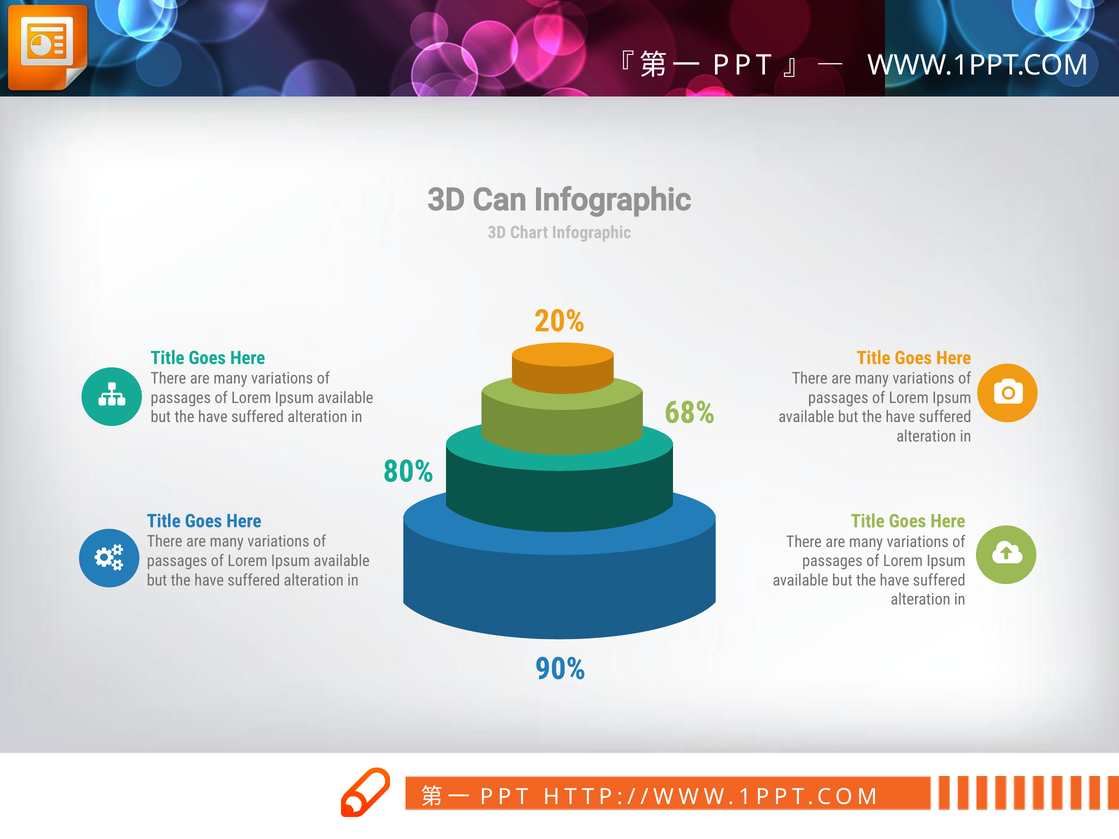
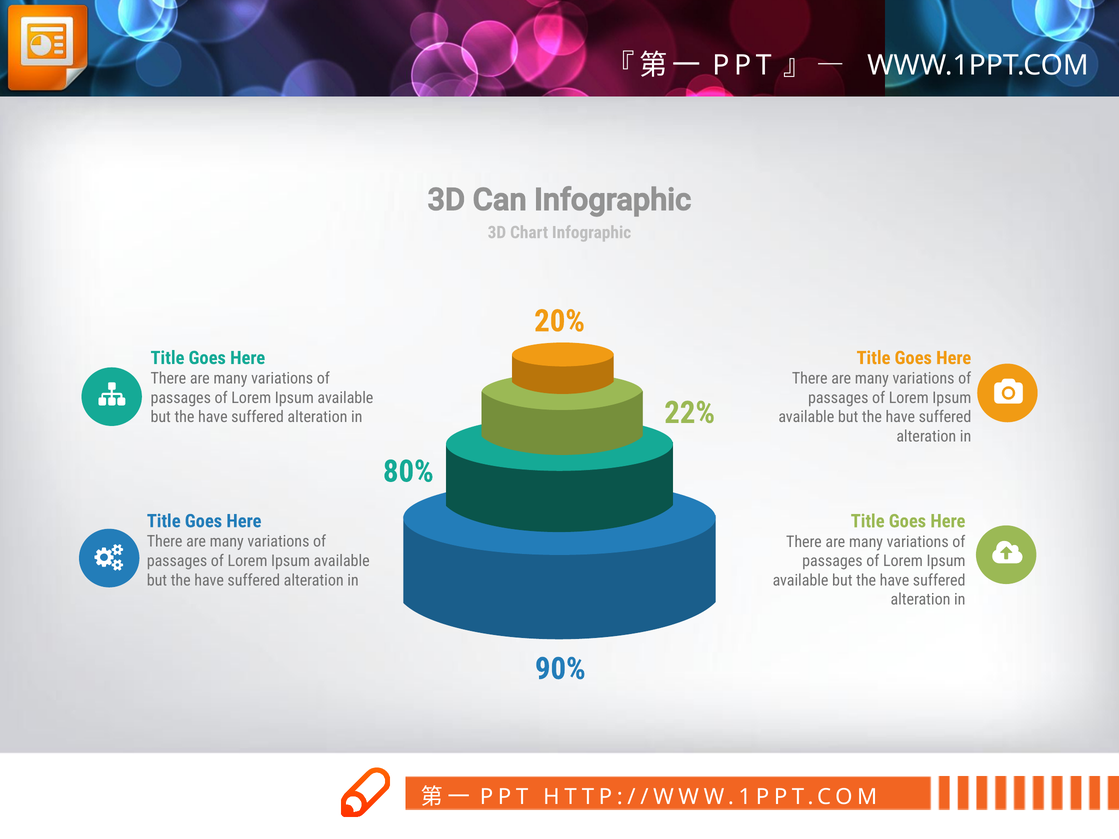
68%: 68% -> 22%
